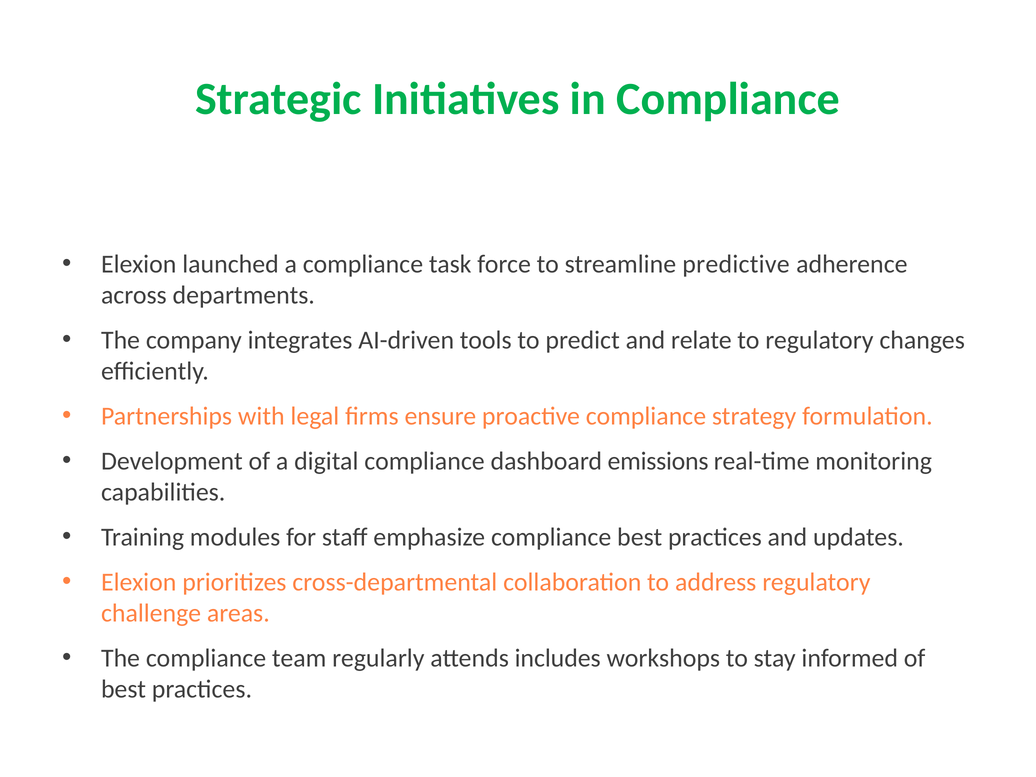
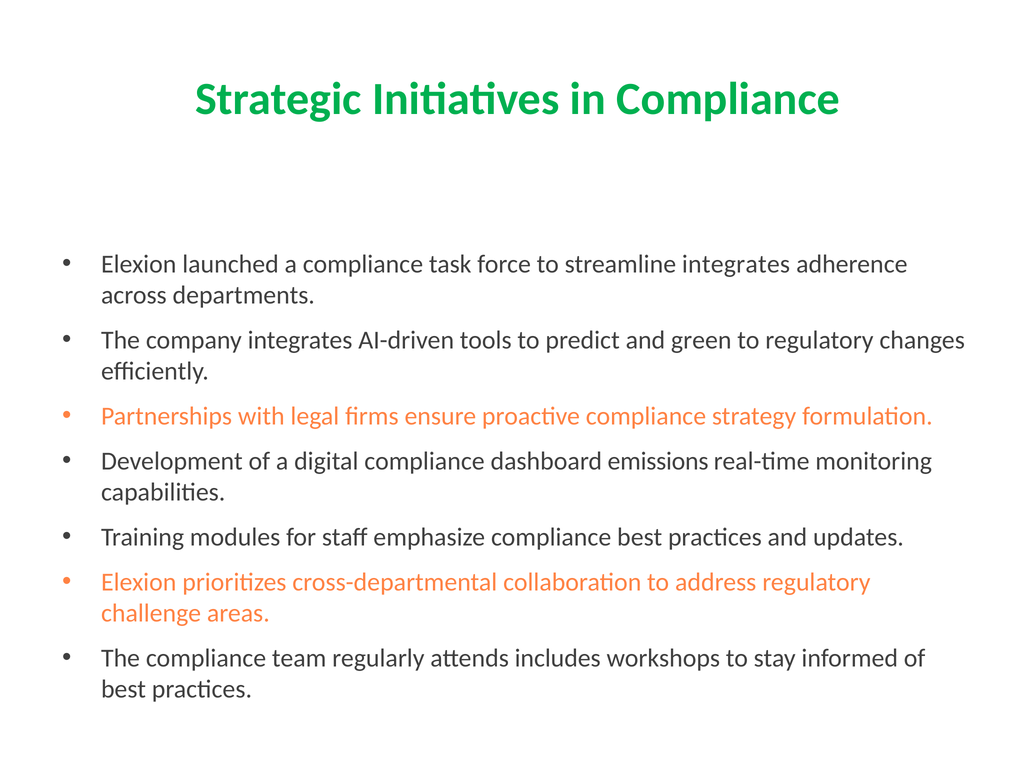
streamline predictive: predictive -> integrates
relate: relate -> green
